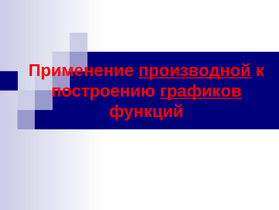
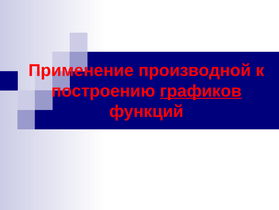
производной underline: present -> none
